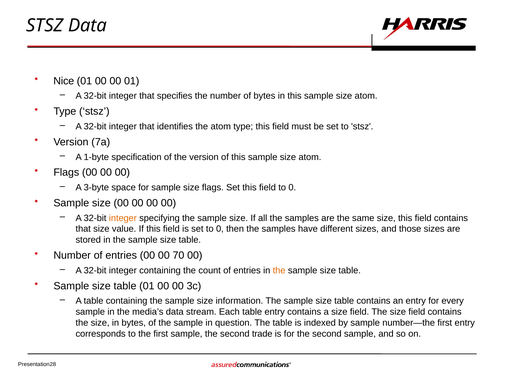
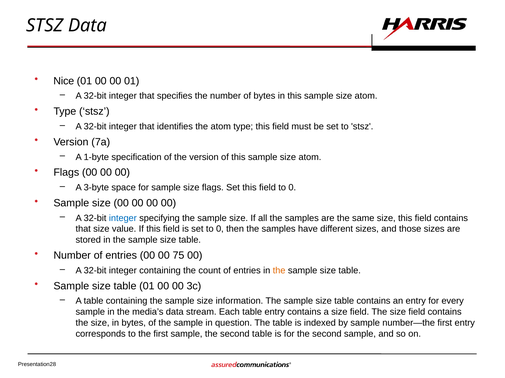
integer at (123, 218) colour: orange -> blue
70: 70 -> 75
second trade: trade -> table
